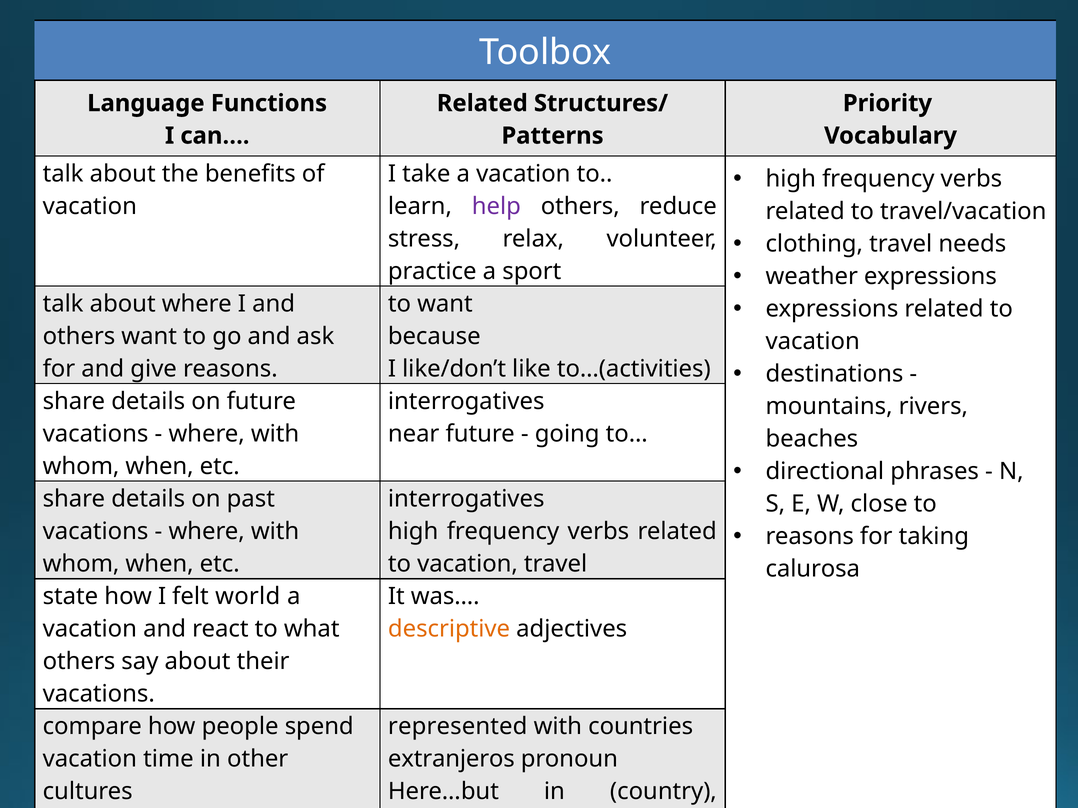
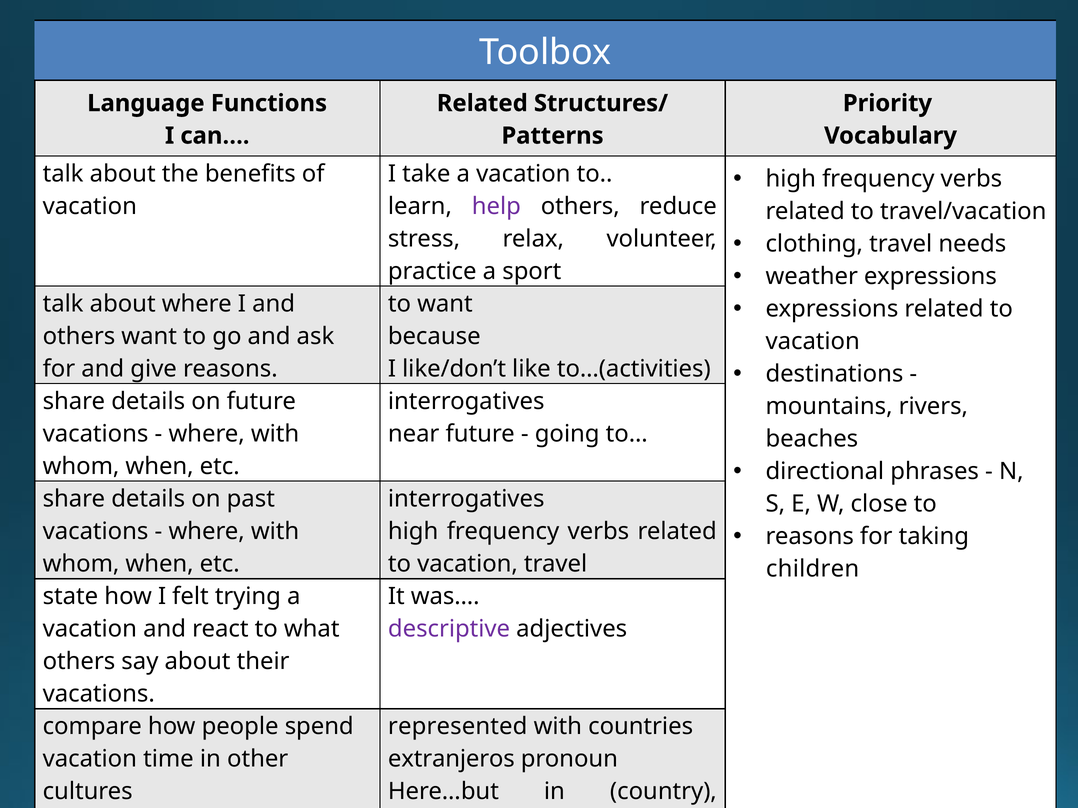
calurosa: calurosa -> children
world: world -> trying
descriptive colour: orange -> purple
